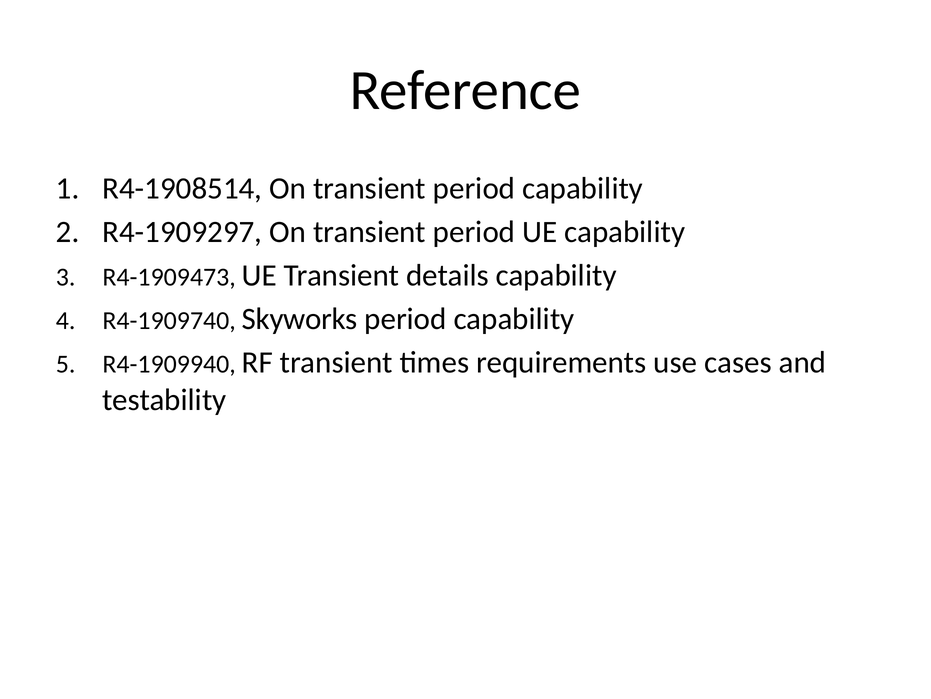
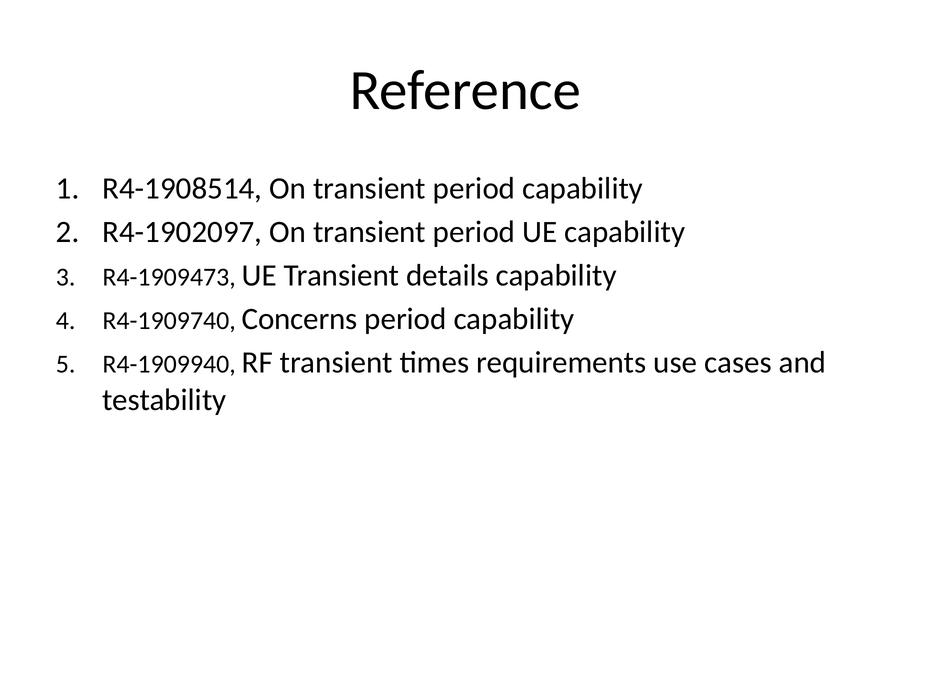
R4-1909297: R4-1909297 -> R4-1902097
Skyworks: Skyworks -> Concerns
